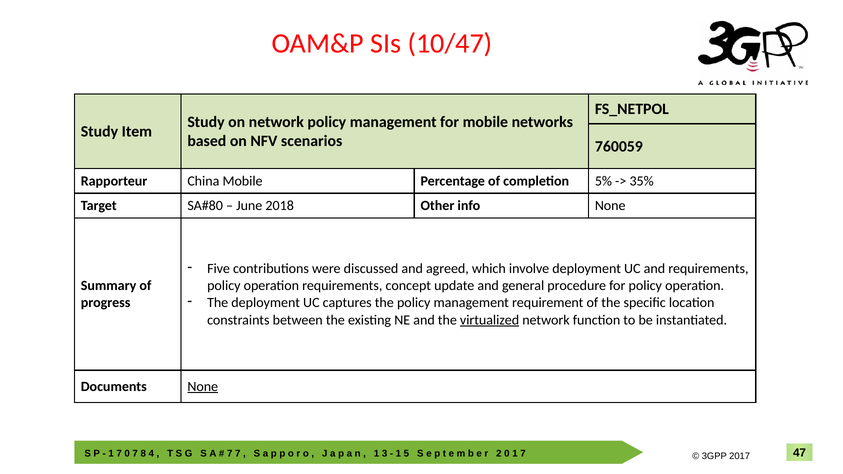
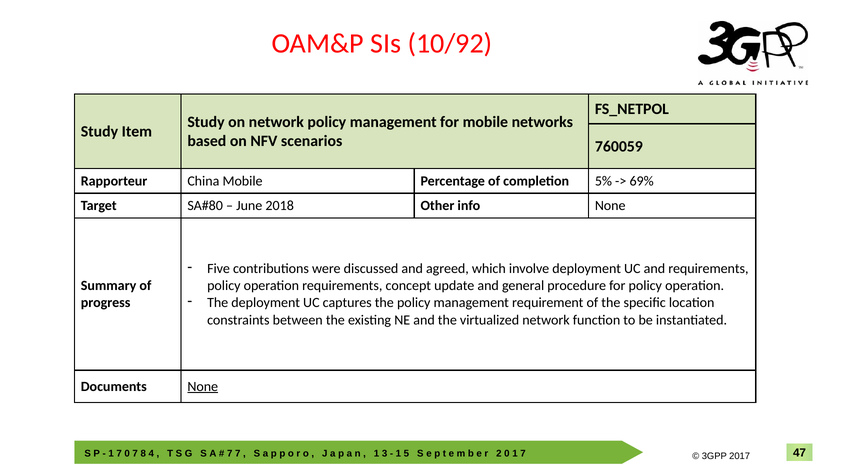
10/47: 10/47 -> 10/92
35%: 35% -> 69%
virtualized underline: present -> none
